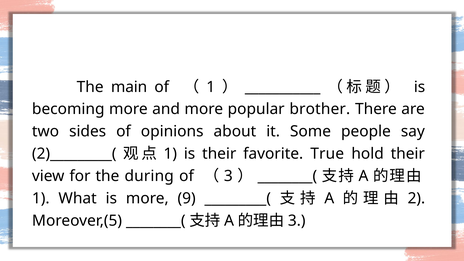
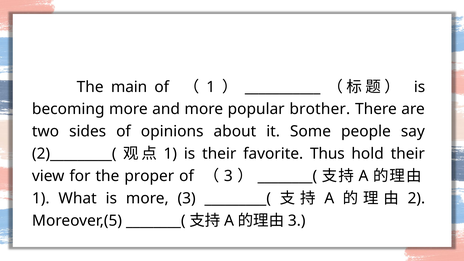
True: True -> Thus
during: during -> proper
more 9: 9 -> 3
